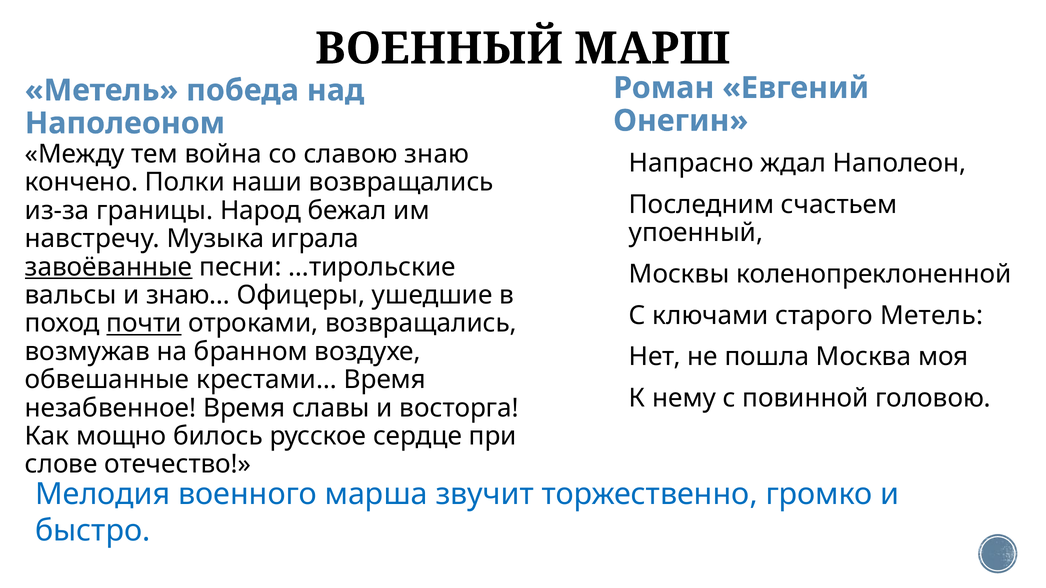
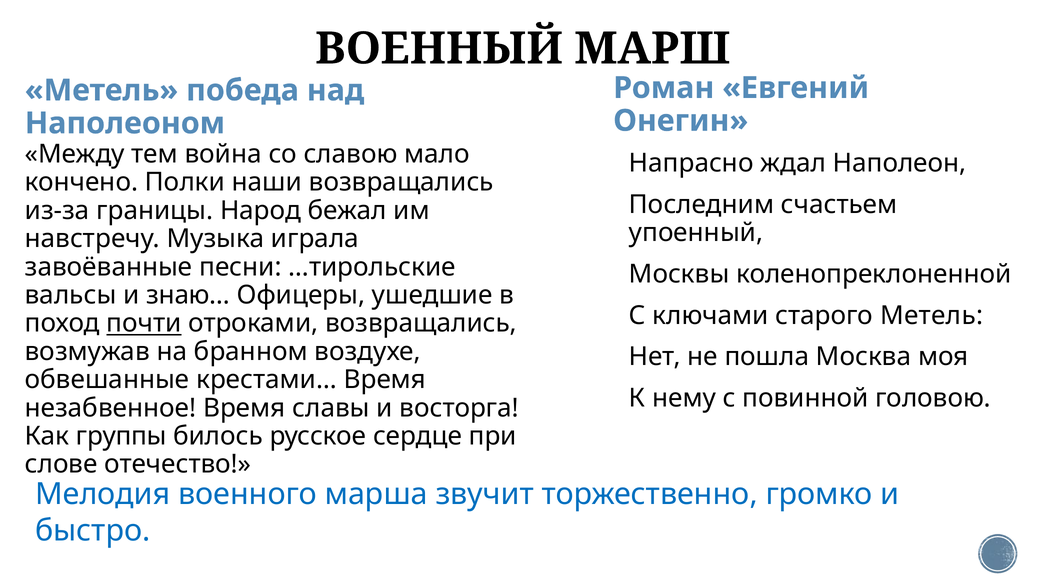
знаю: знаю -> мало
завоёванные underline: present -> none
мощно: мощно -> группы
